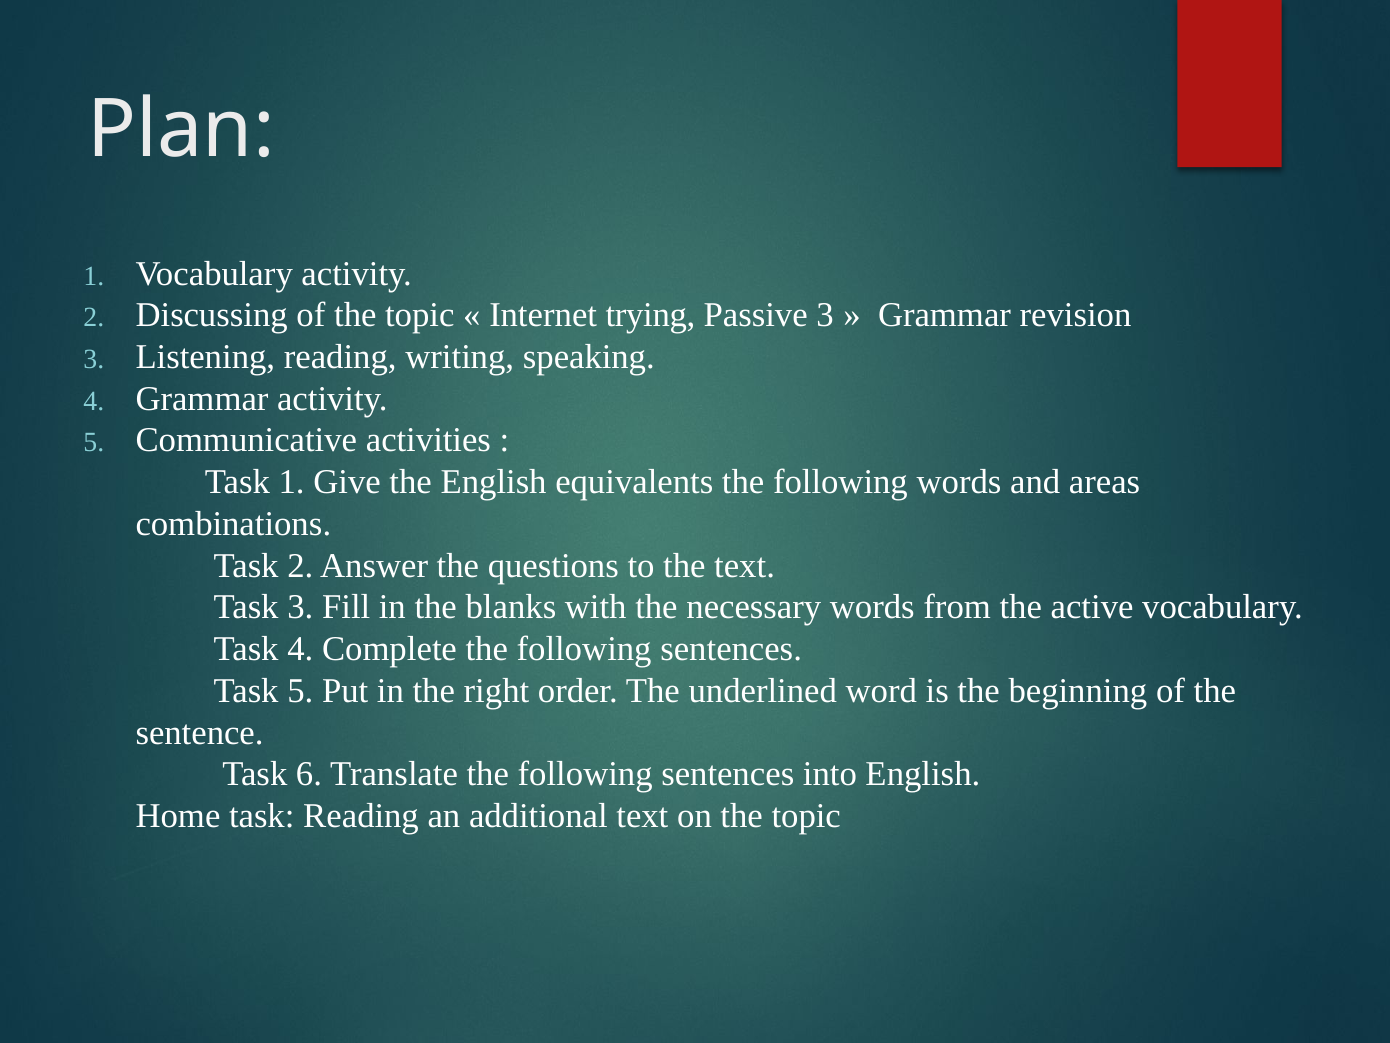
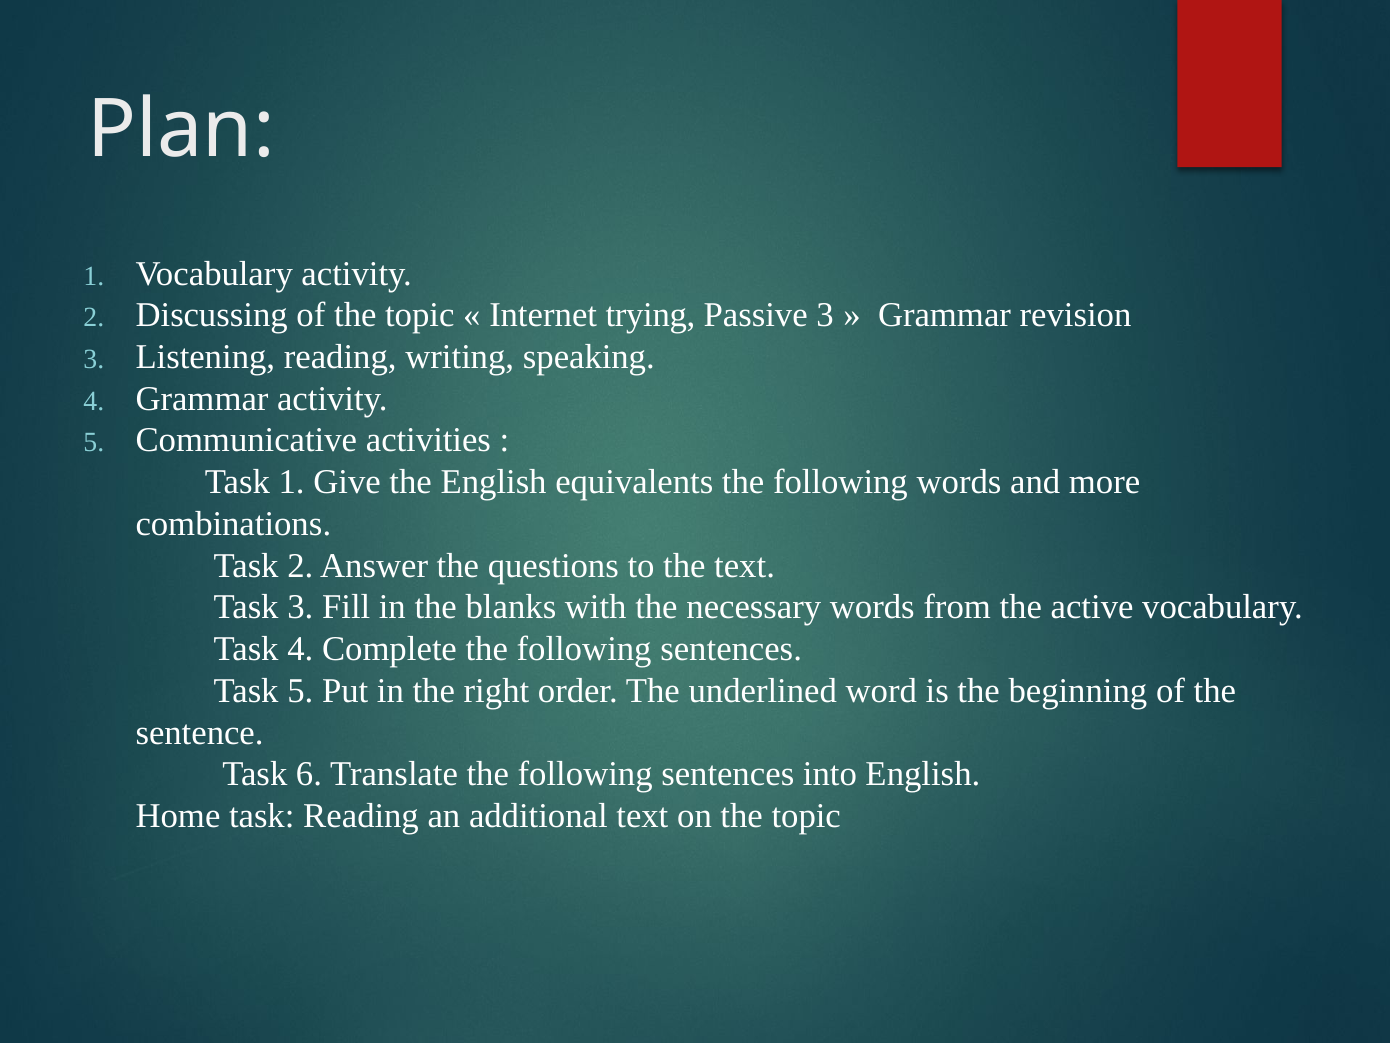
areas: areas -> more
